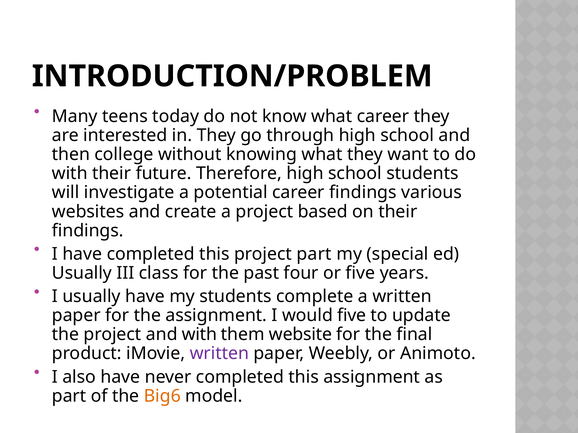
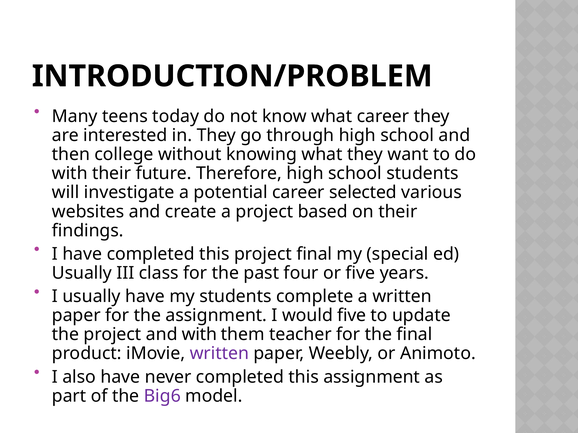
career findings: findings -> selected
project part: part -> final
website: website -> teacher
Big6 colour: orange -> purple
